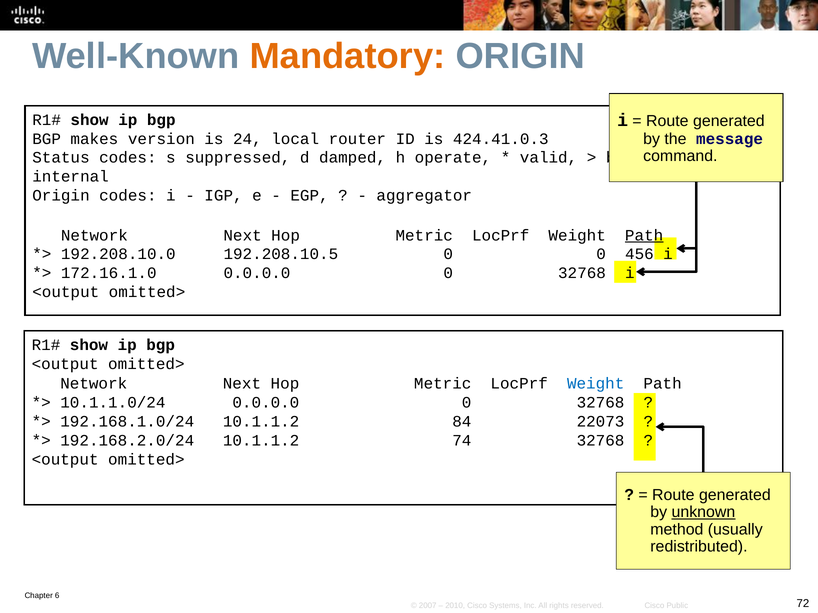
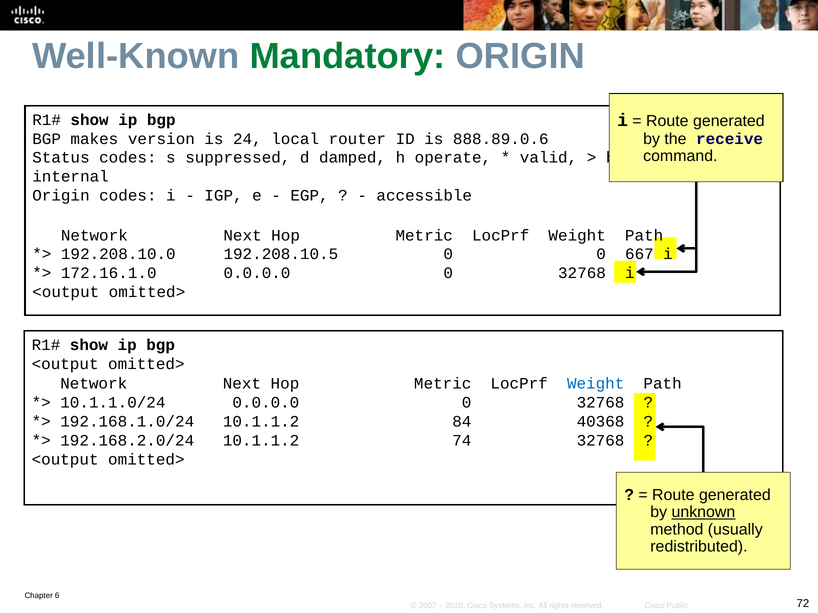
Mandatory colour: orange -> green
message: message -> receive
424.41.0.3: 424.41.0.3 -> 888.89.0.6
aggregator: aggregator -> accessible
Path at (644, 236) underline: present -> none
456: 456 -> 667
22073: 22073 -> 40368
